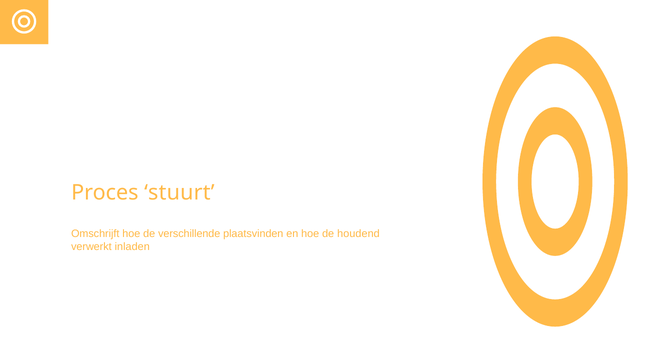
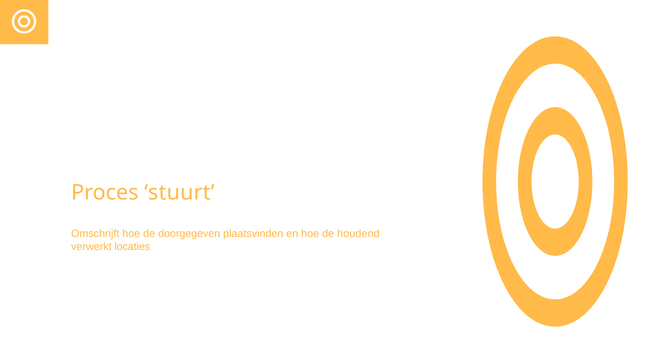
verschillende: verschillende -> doorgegeven
inladen: inladen -> locaties
